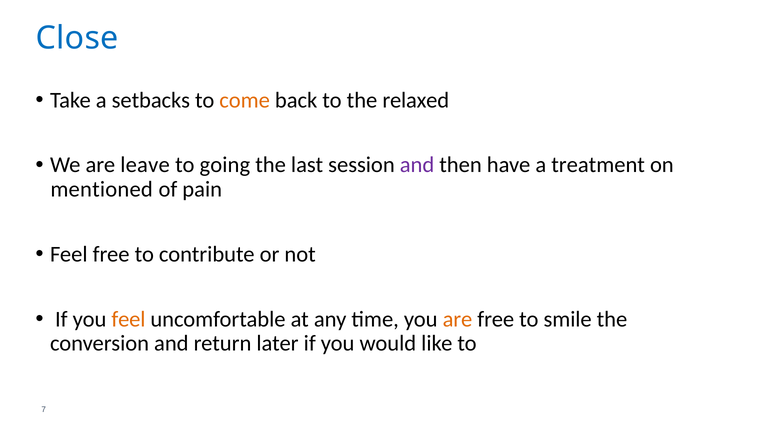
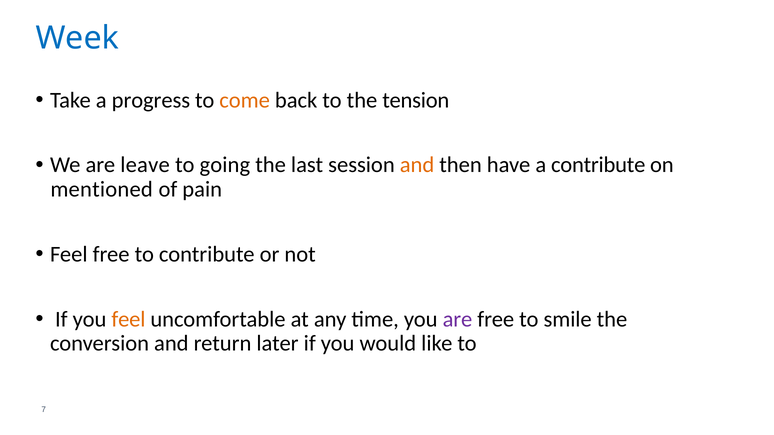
Close: Close -> Week
setbacks: setbacks -> progress
relaxed: relaxed -> tension
and at (417, 165) colour: purple -> orange
a treatment: treatment -> contribute
are at (457, 319) colour: orange -> purple
